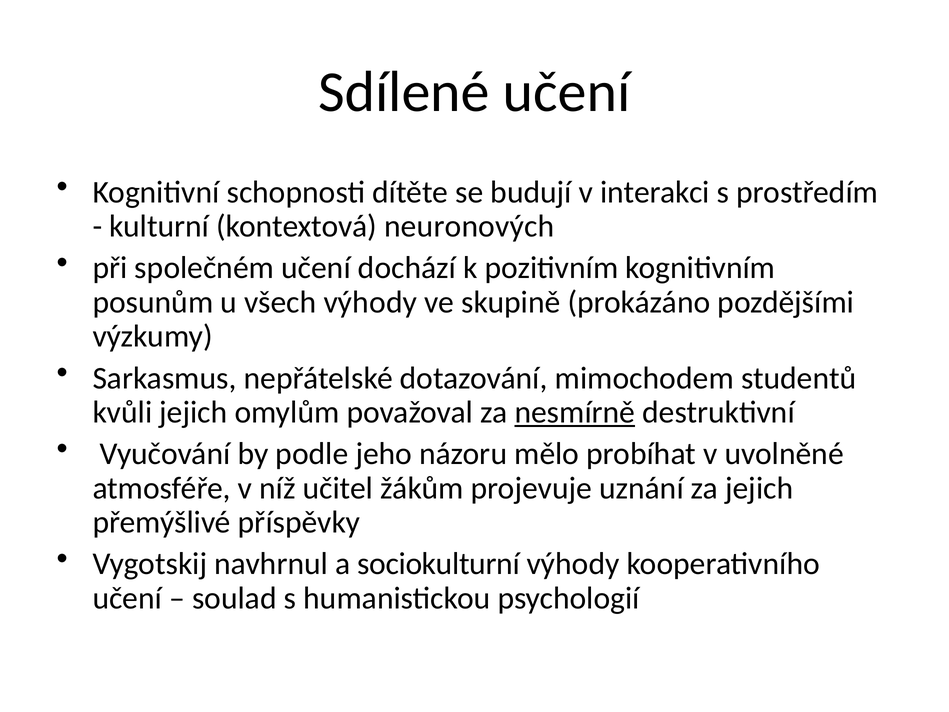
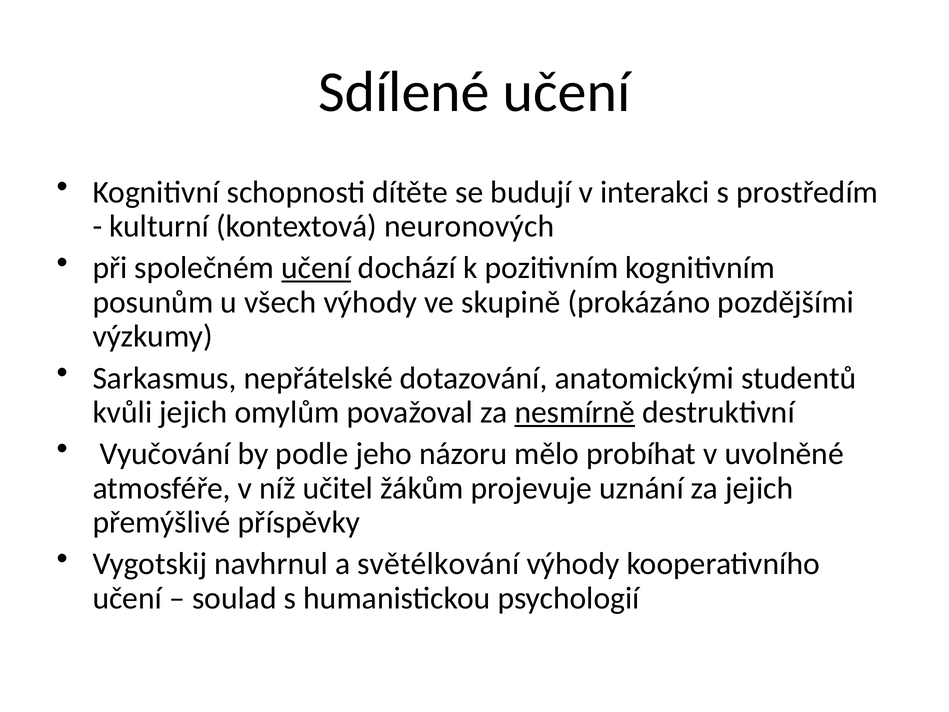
učení at (316, 268) underline: none -> present
mimochodem: mimochodem -> anatomickými
sociokulturní: sociokulturní -> světélkování
